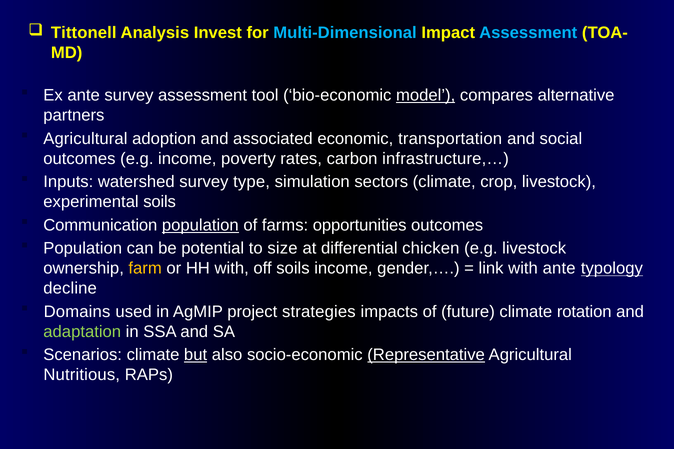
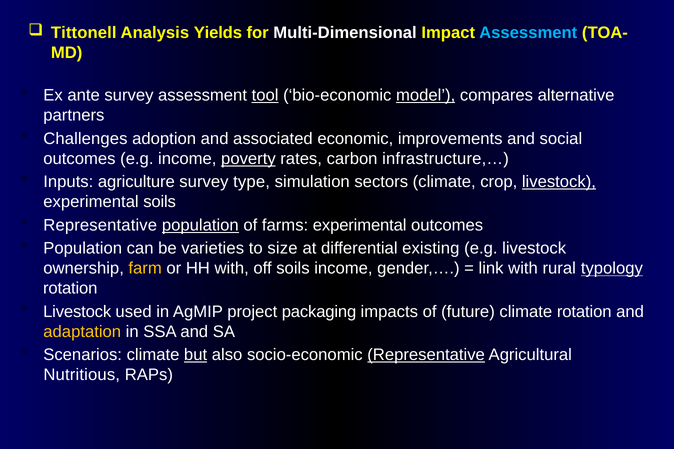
Invest: Invest -> Yields
Multi-Dimensional colour: light blue -> white
tool underline: none -> present
Agricultural at (85, 139): Agricultural -> Challenges
transportation: transportation -> improvements
poverty underline: none -> present
watershed: watershed -> agriculture
livestock at (559, 182) underline: none -> present
Communication at (100, 225): Communication -> Representative
farms opportunities: opportunities -> experimental
potential: potential -> varieties
chicken: chicken -> existing
with ante: ante -> rural
decline at (70, 289): decline -> rotation
Domains at (77, 312): Domains -> Livestock
strategies: strategies -> packaging
adaptation colour: light green -> yellow
